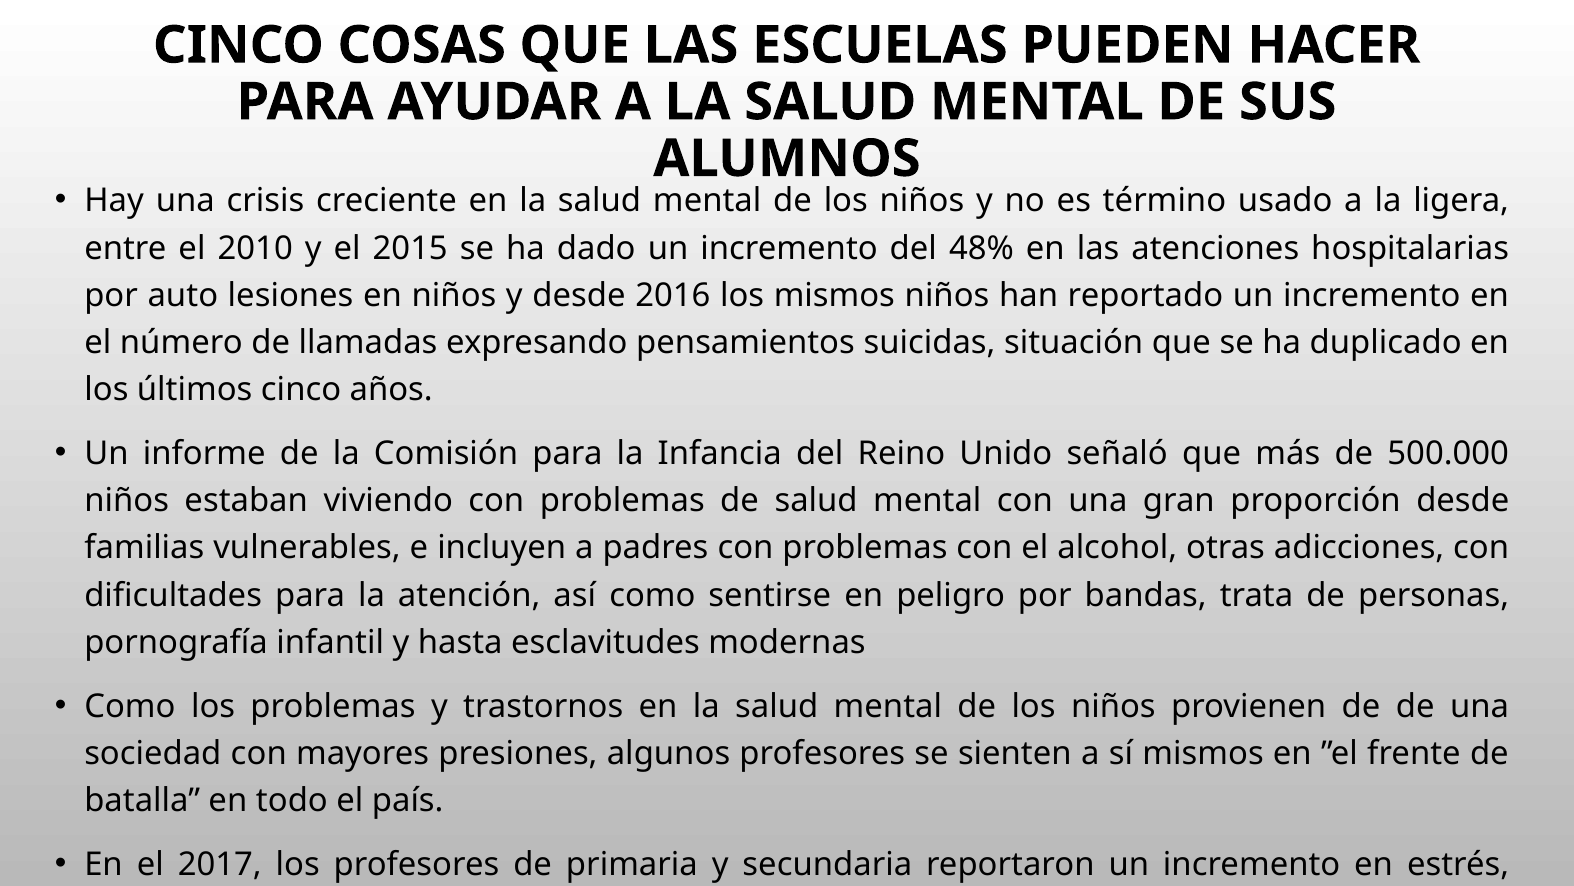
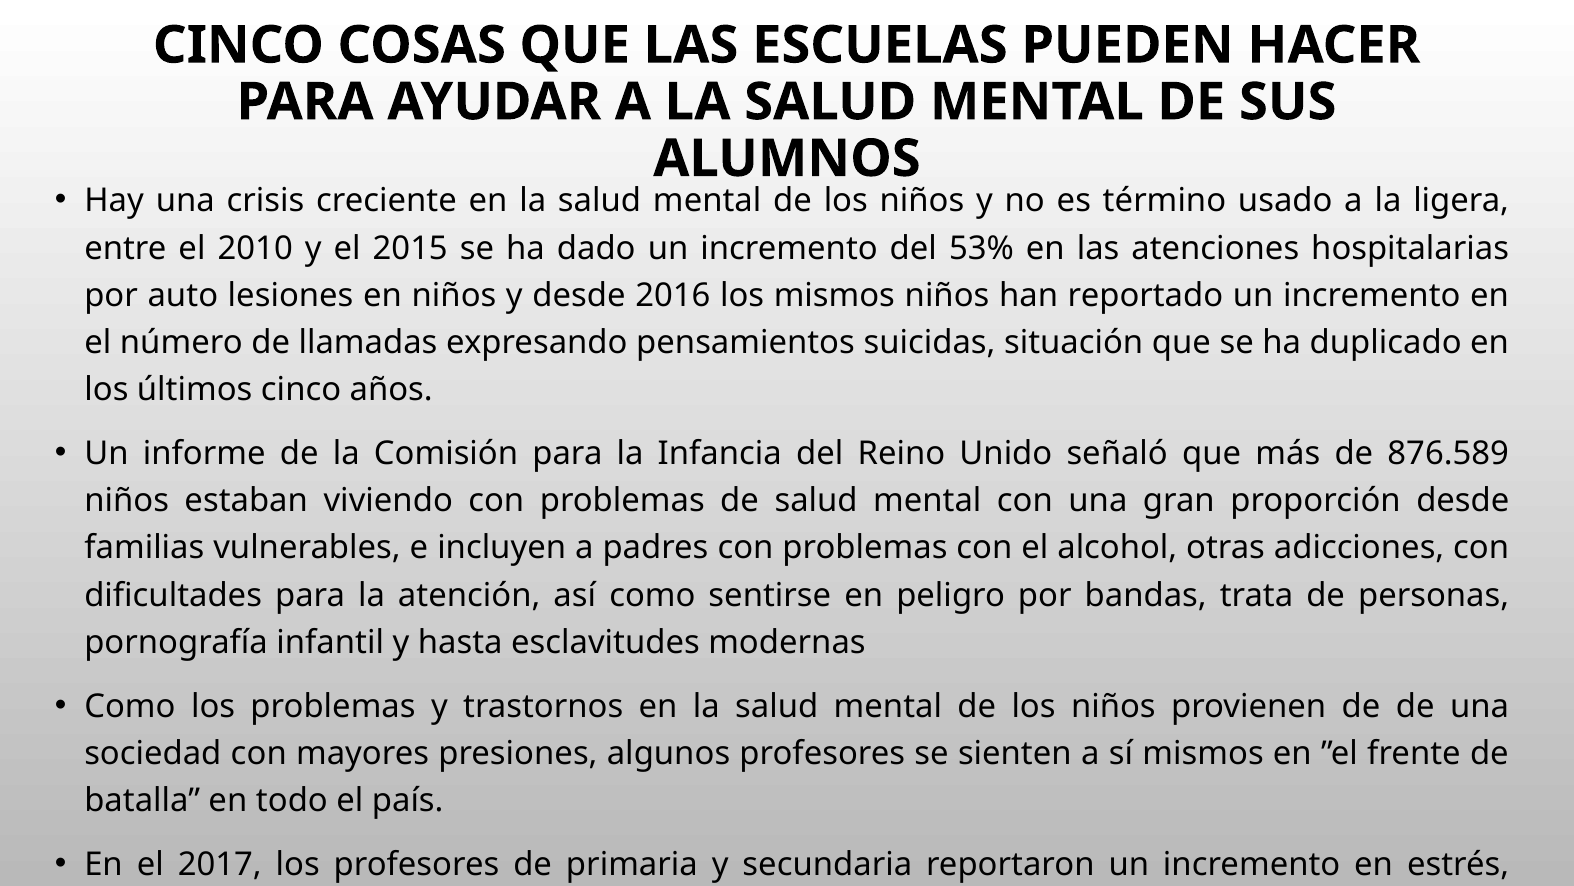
48%: 48% -> 53%
500.000: 500.000 -> 876.589
